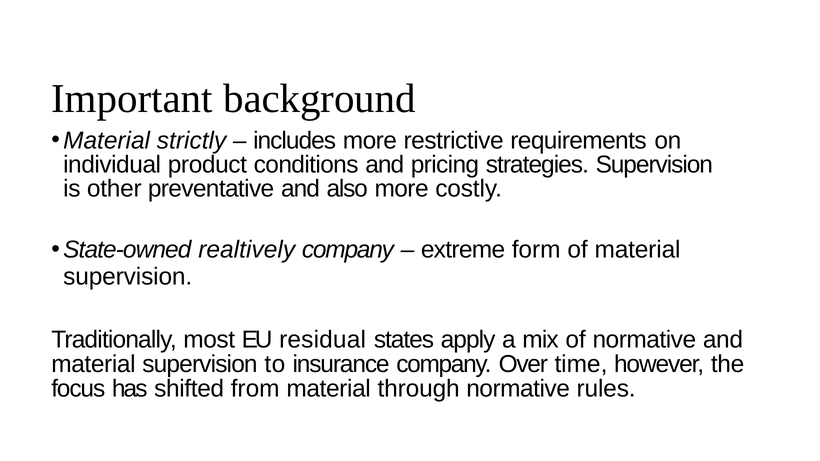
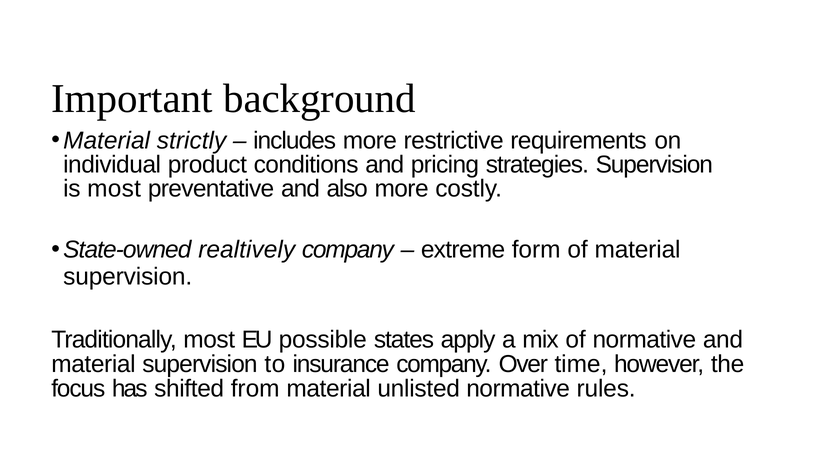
is other: other -> most
residual: residual -> possible
through: through -> unlisted
